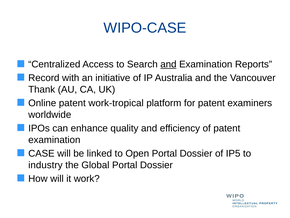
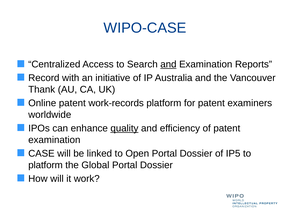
work-tropical: work-tropical -> work-records
quality underline: none -> present
industry at (45, 165): industry -> platform
